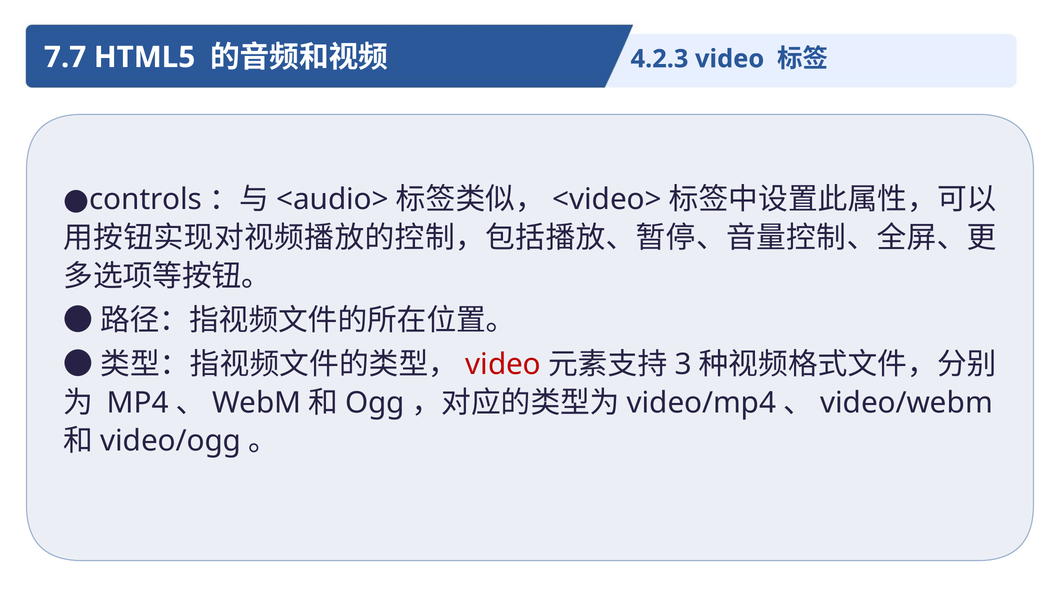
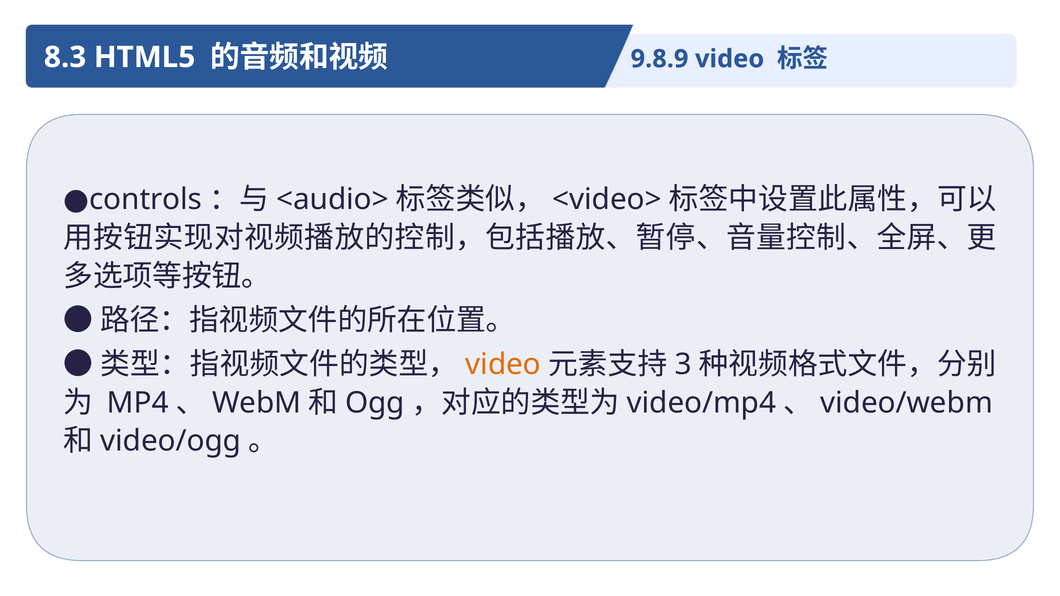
7.7: 7.7 -> 8.3
4.2.3: 4.2.3 -> 9.8.9
video at (503, 364) colour: red -> orange
